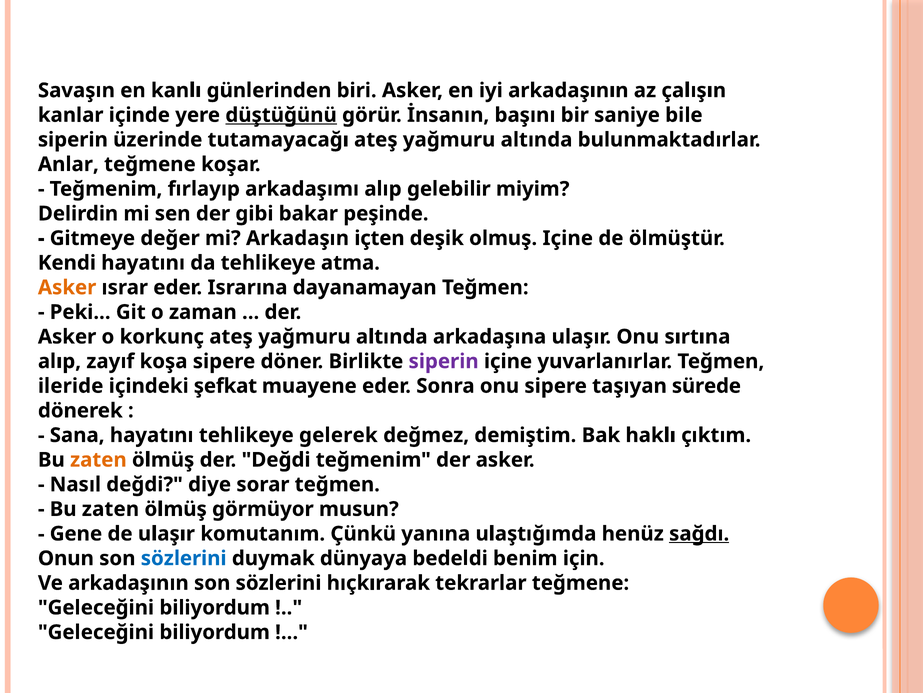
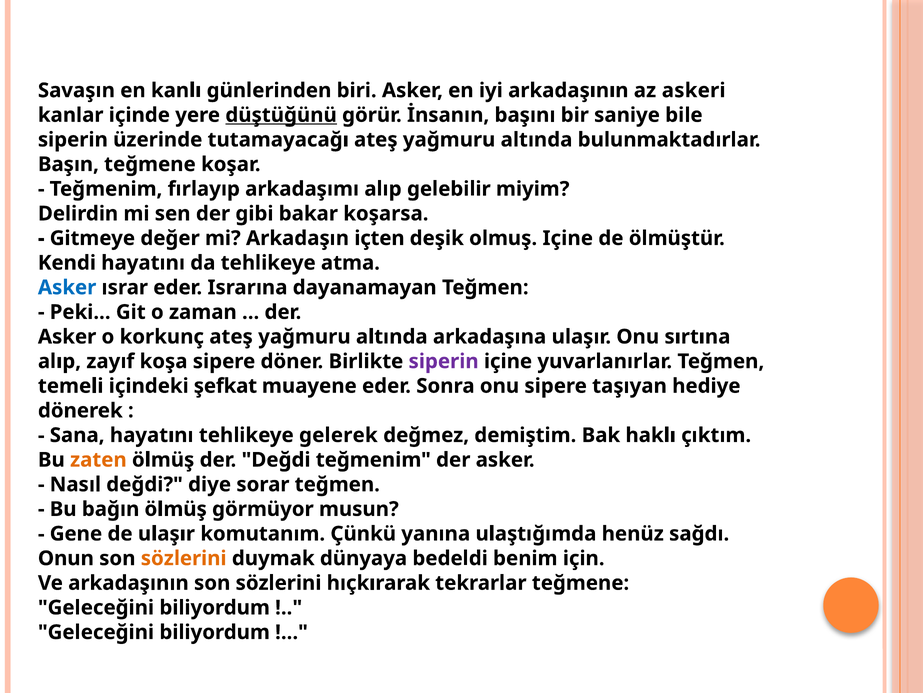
çalışın: çalışın -> askeri
Anlar: Anlar -> Başın
peşinde: peşinde -> koşarsa
Asker at (67, 287) colour: orange -> blue
ileride: ileride -> temeli
sürede: sürede -> hediye
zaten at (110, 509): zaten -> bağın
sağdı underline: present -> none
sözlerini at (184, 558) colour: blue -> orange
